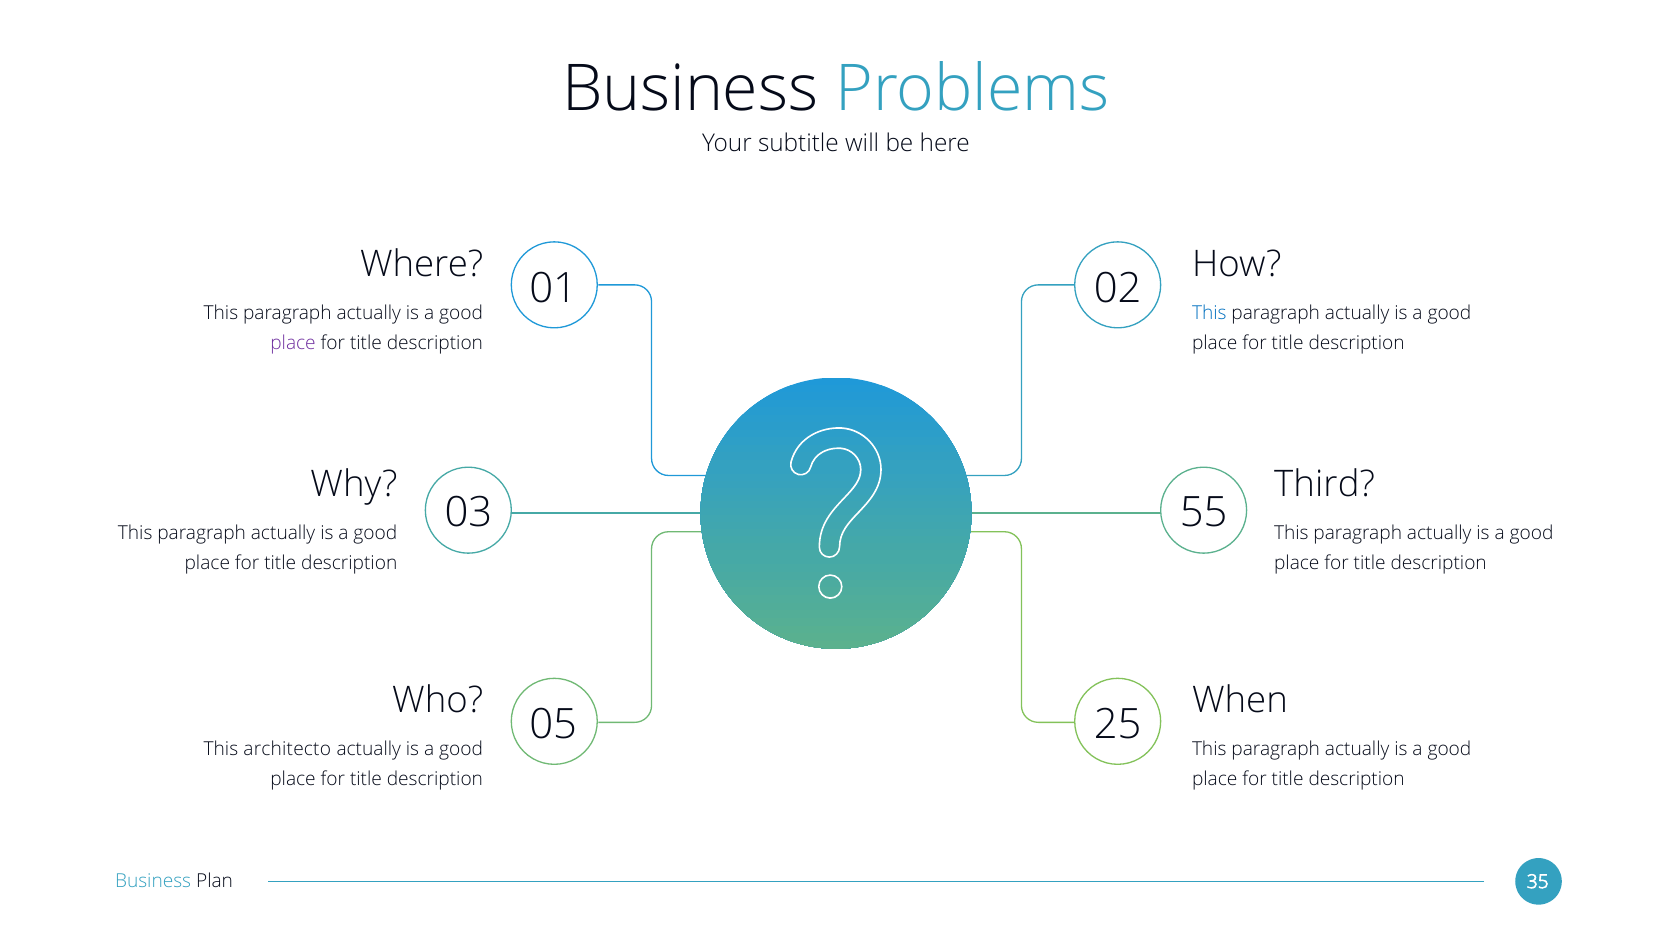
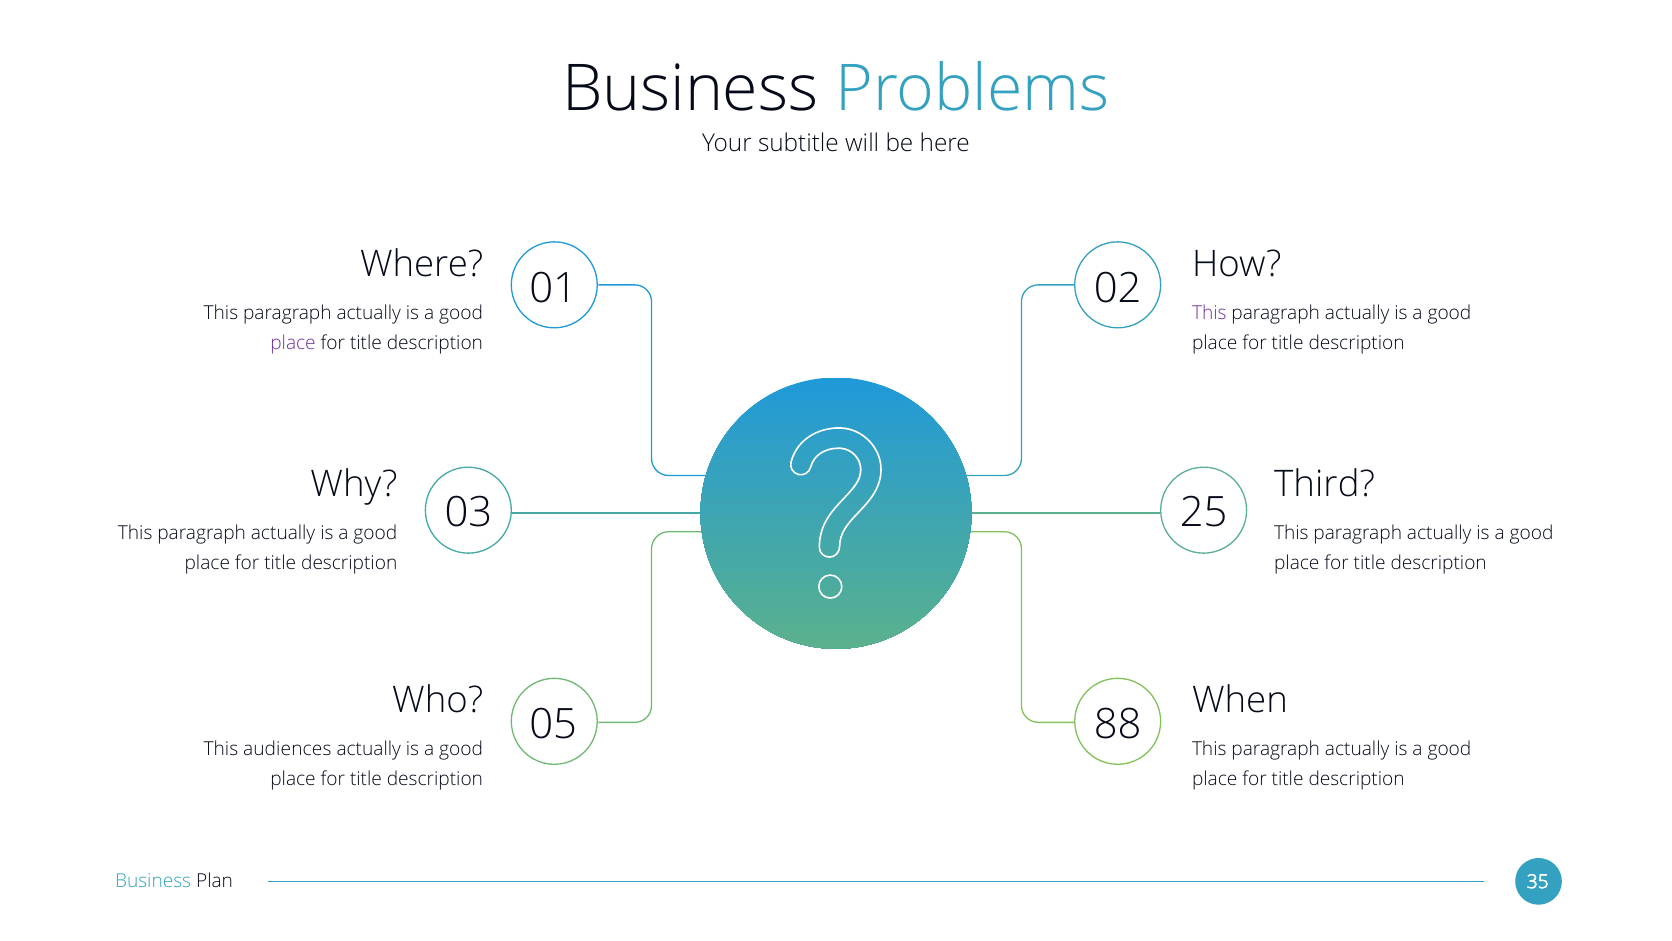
This at (1209, 313) colour: blue -> purple
55: 55 -> 25
25: 25 -> 88
architecto: architecto -> audiences
